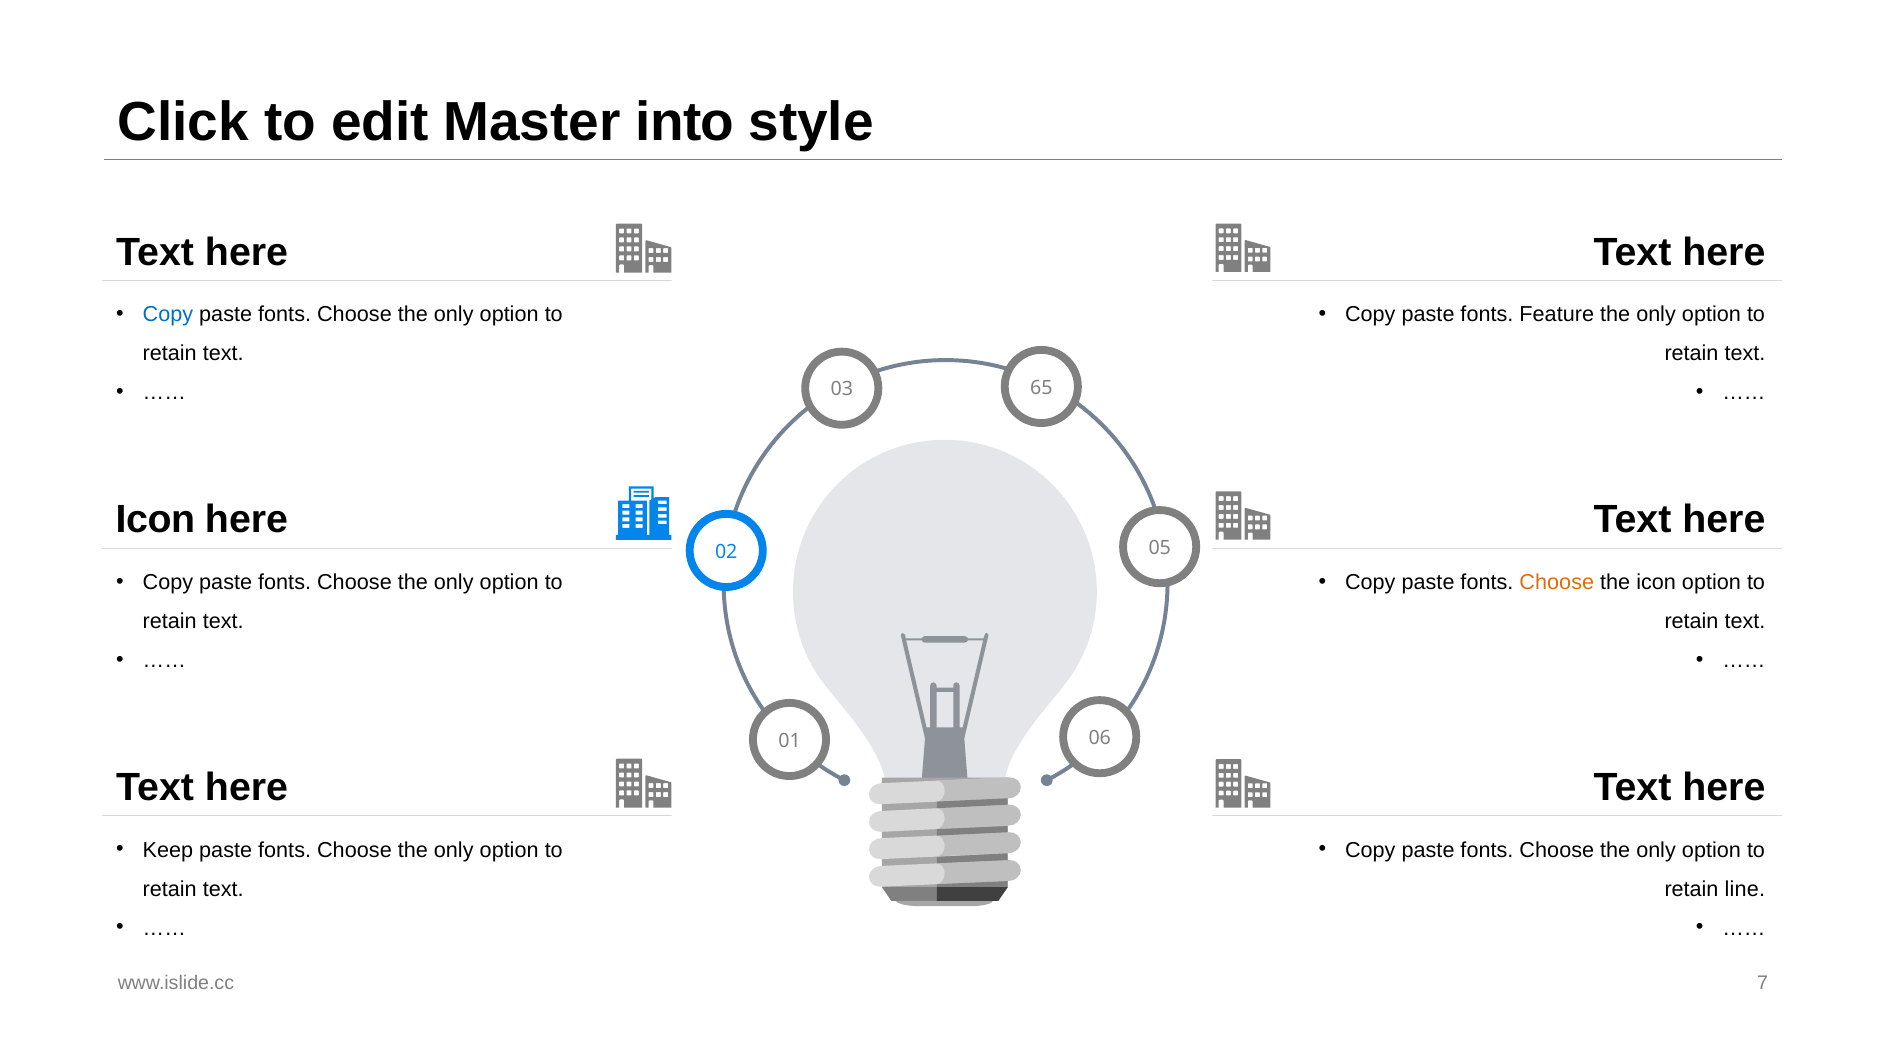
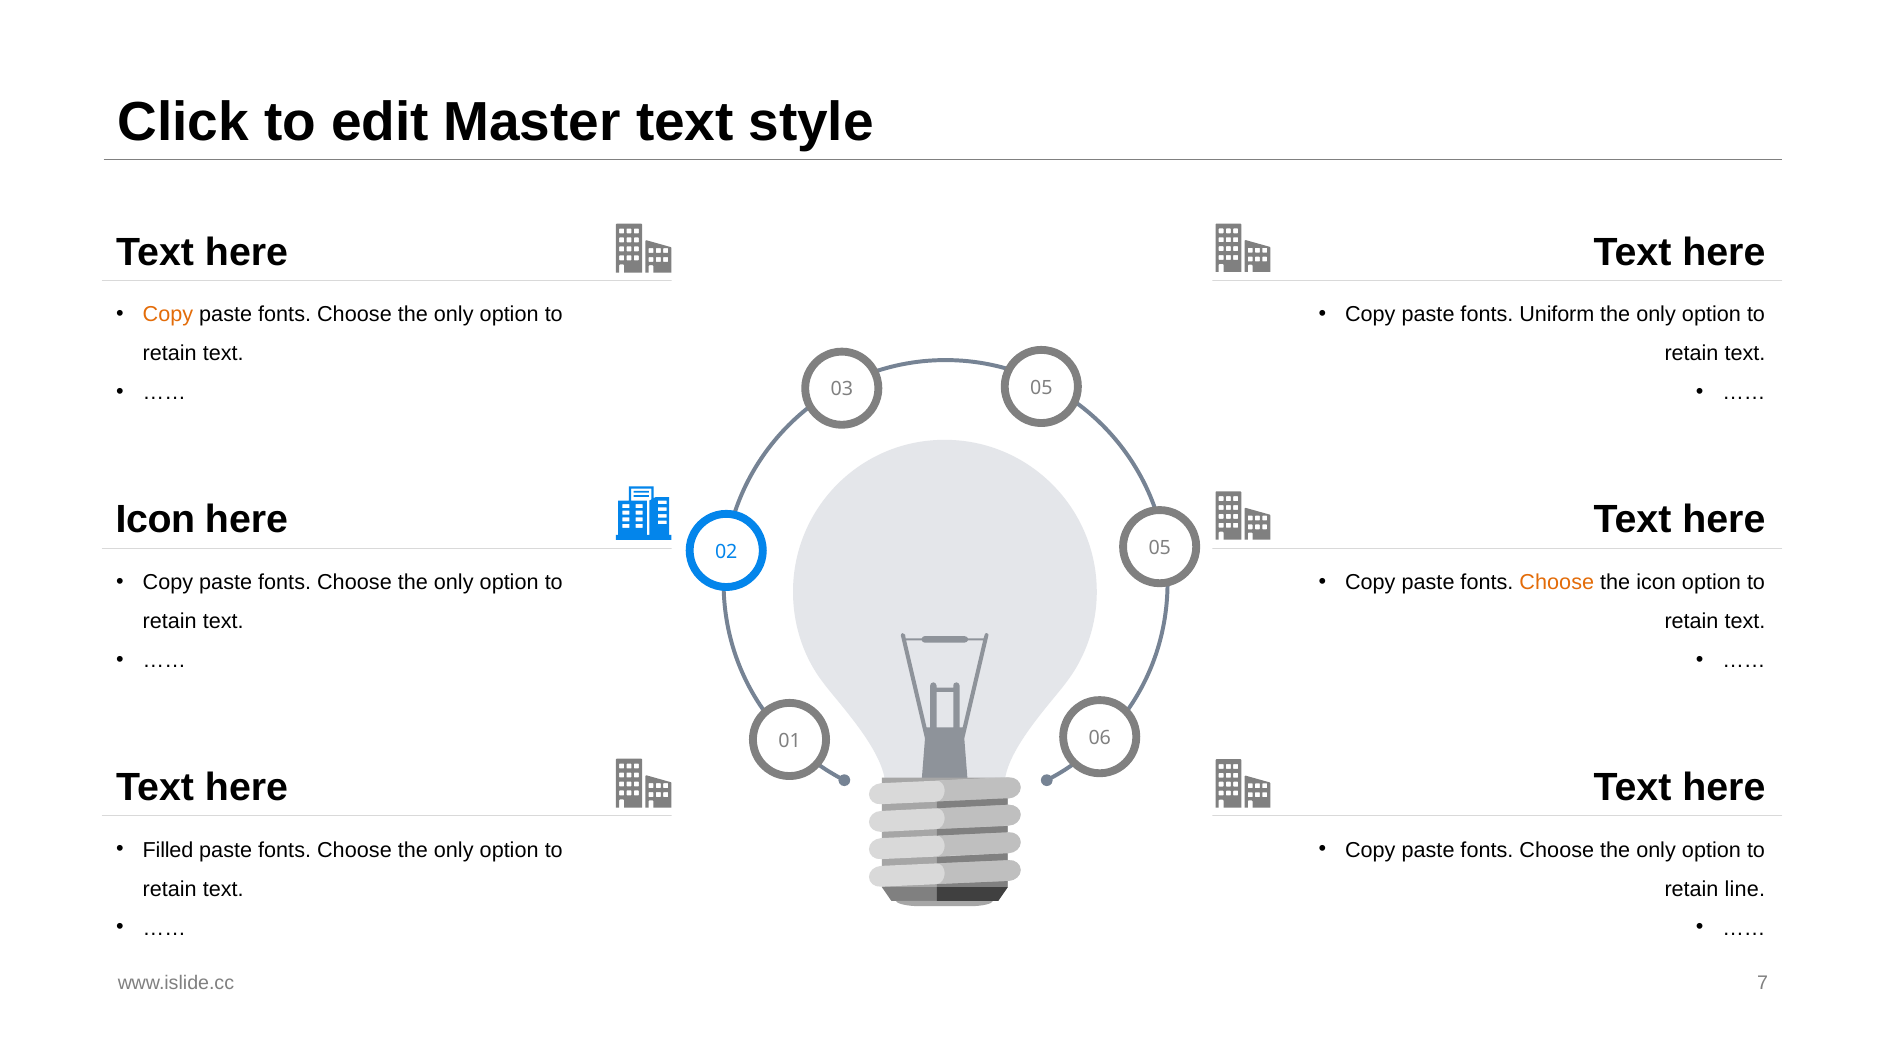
Master into: into -> text
Copy at (168, 315) colour: blue -> orange
Feature: Feature -> Uniform
03 65: 65 -> 05
Keep: Keep -> Filled
